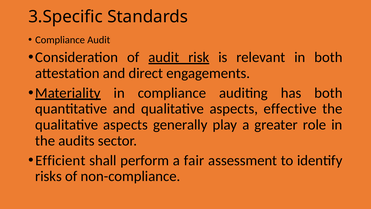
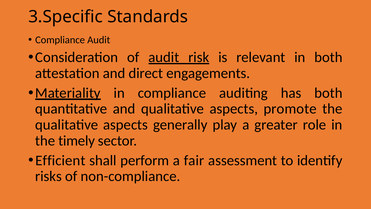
effective: effective -> promote
audits: audits -> timely
